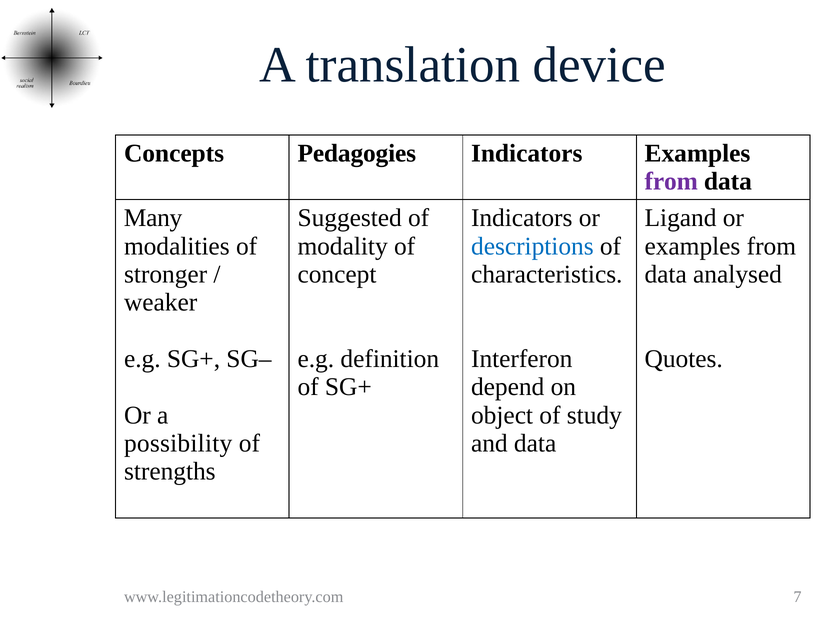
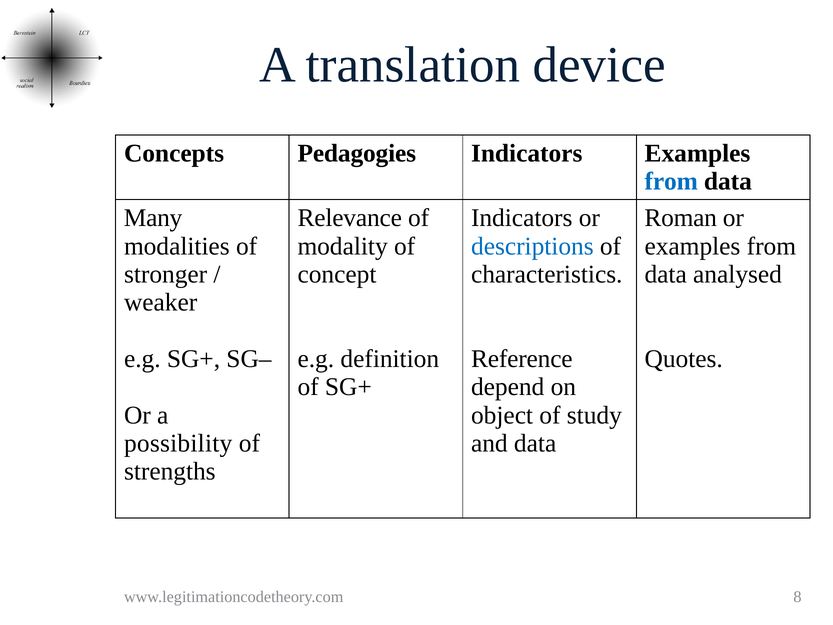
from at (671, 181) colour: purple -> blue
Suggested: Suggested -> Relevance
Ligand: Ligand -> Roman
Interferon: Interferon -> Reference
7: 7 -> 8
